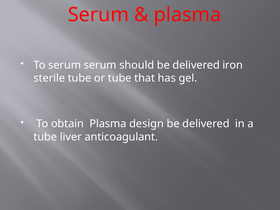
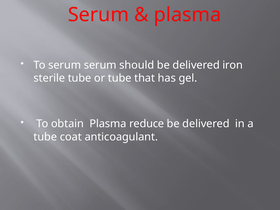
design: design -> reduce
liver: liver -> coat
